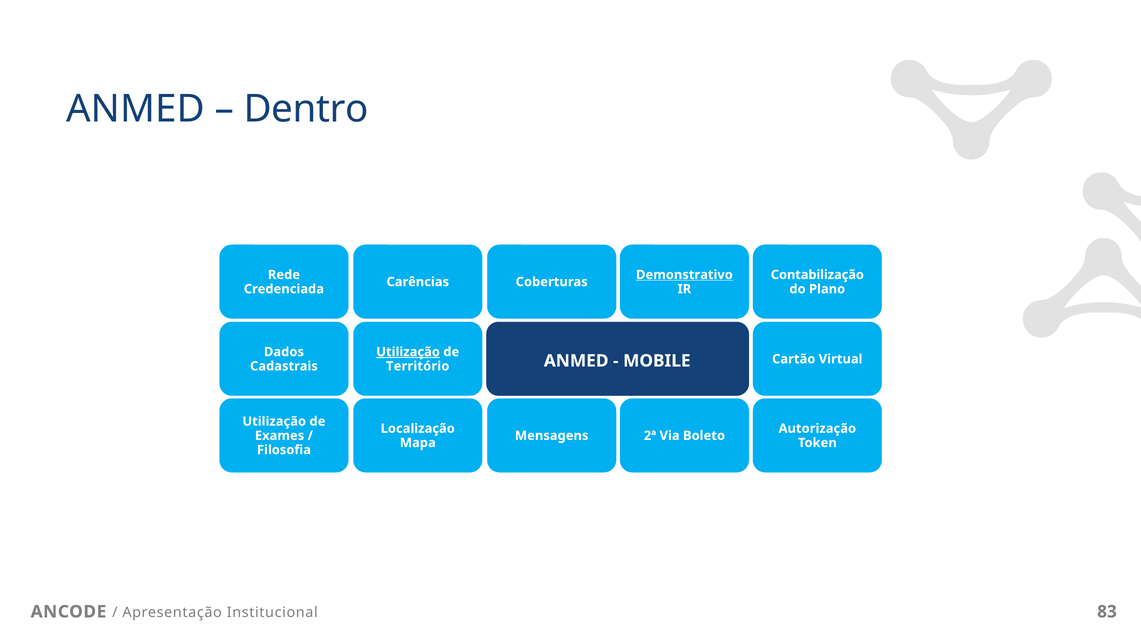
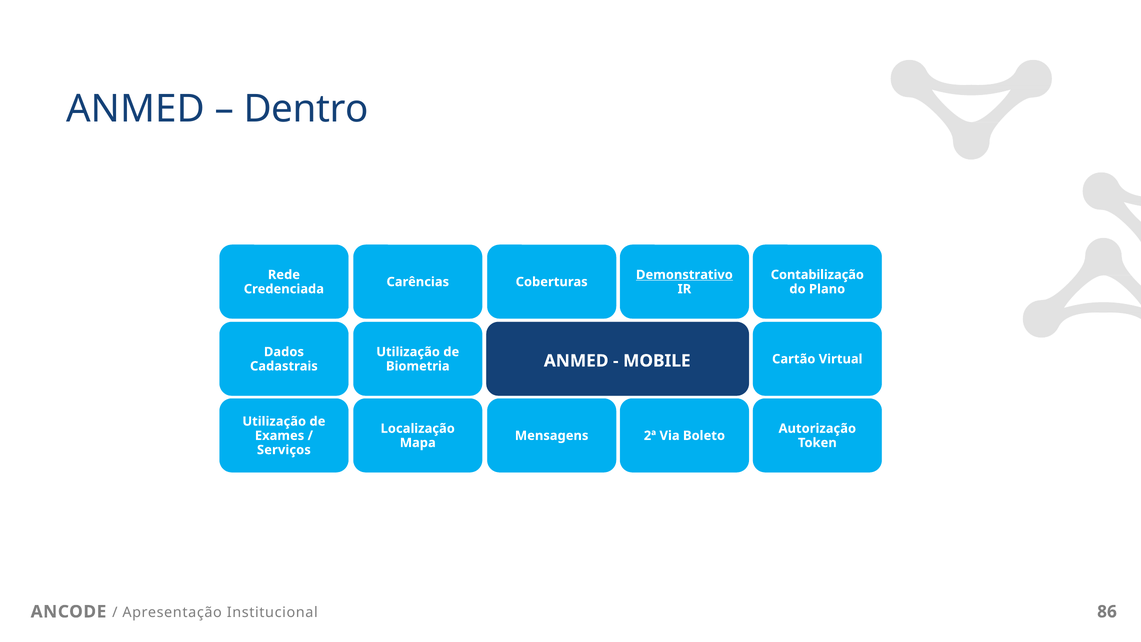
Utilização at (408, 352) underline: present -> none
Território: Território -> Biometria
Filosofia: Filosofia -> Serviços
83: 83 -> 86
